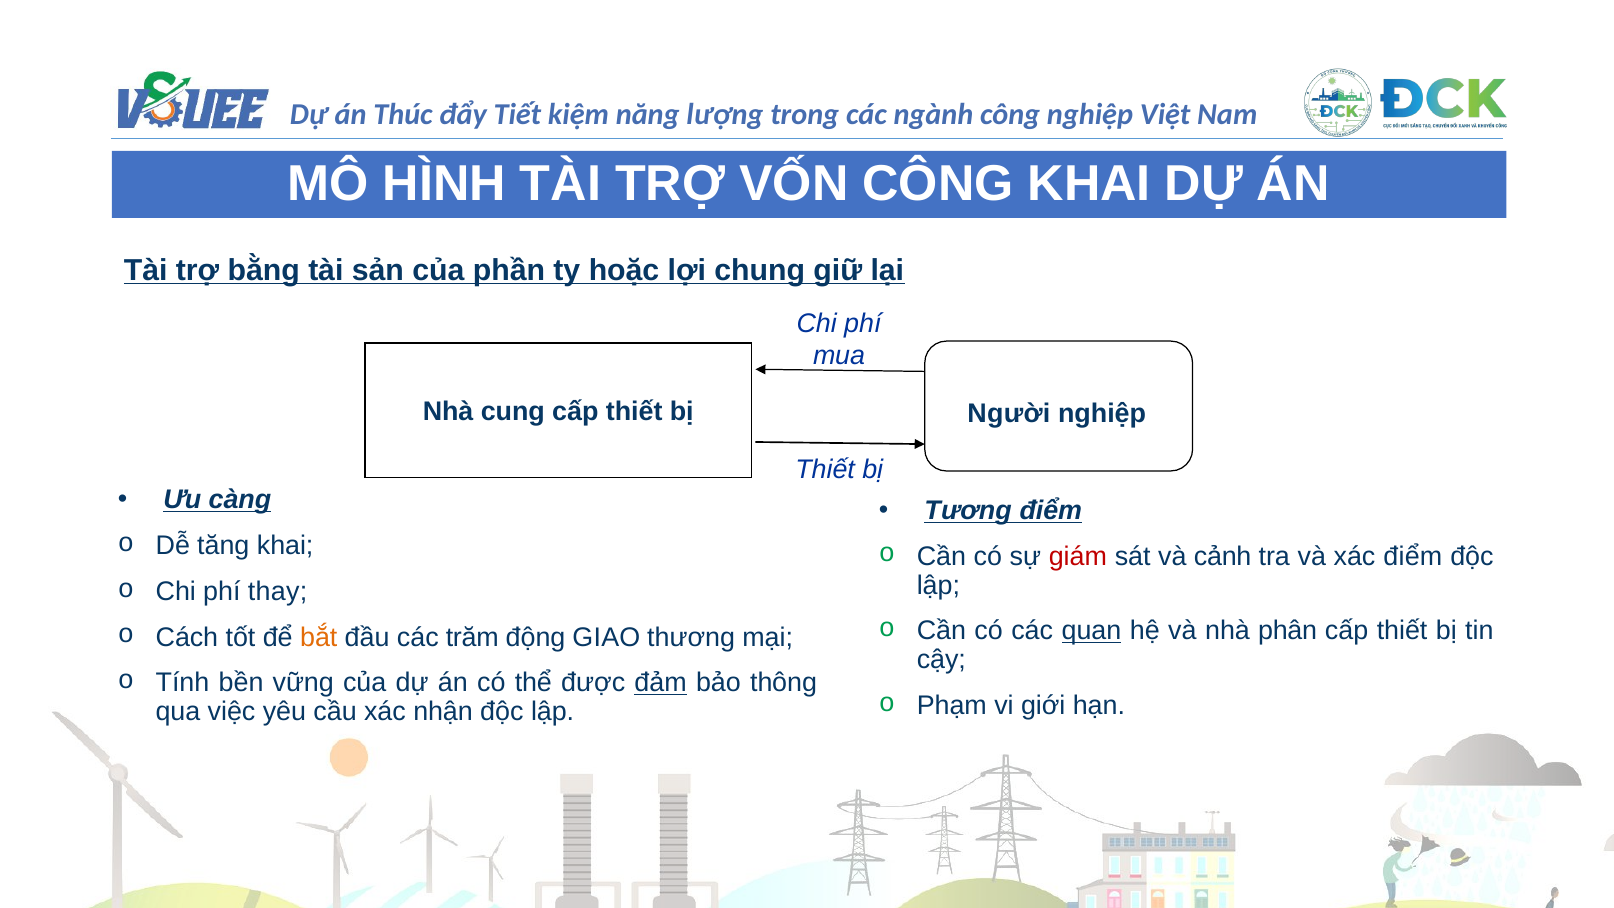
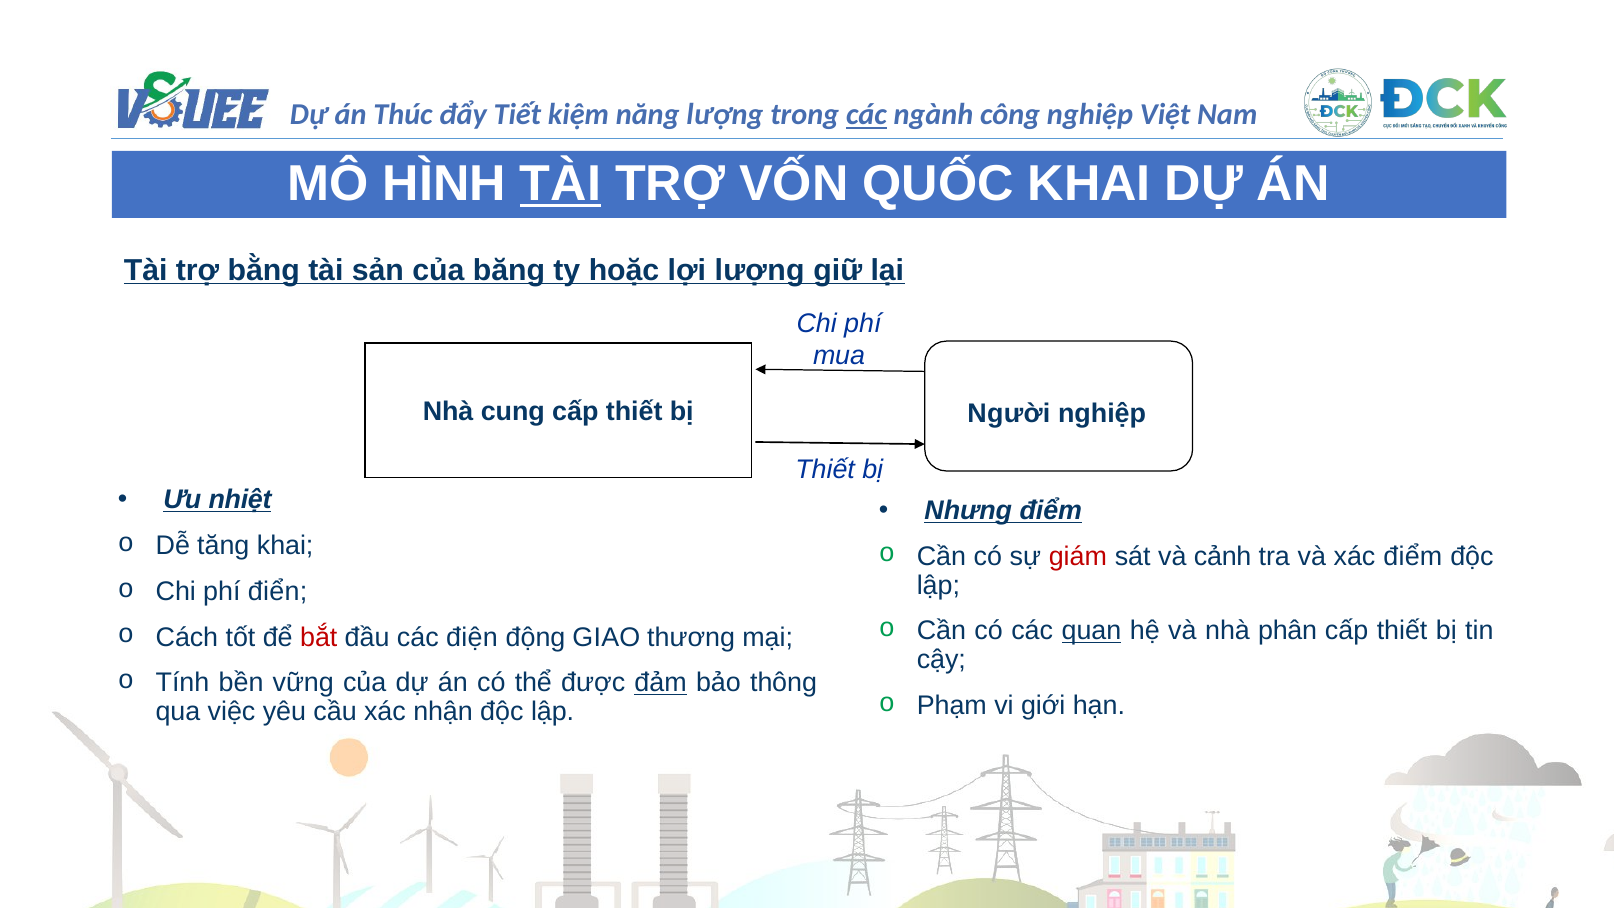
các at (866, 115) underline: none -> present
TÀI at (560, 184) underline: none -> present
VỐN CÔNG: CÔNG -> QUỐC
phần: phần -> băng
lợi chung: chung -> lượng
càng: càng -> nhiệt
Tương: Tương -> Nhưng
thay: thay -> điển
bắt colour: orange -> red
trăm: trăm -> điện
